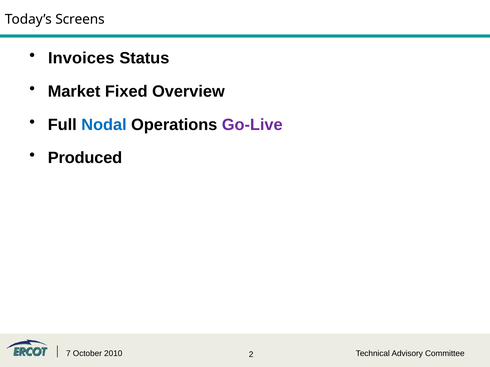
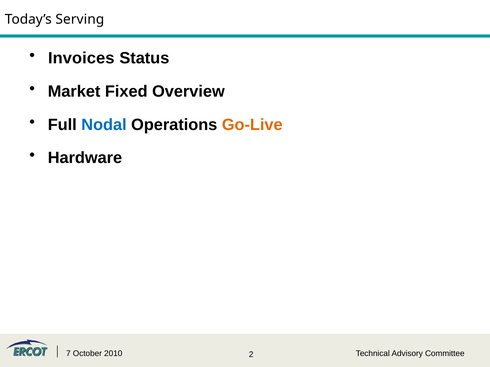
Screens: Screens -> Serving
Go-Live colour: purple -> orange
Produced: Produced -> Hardware
